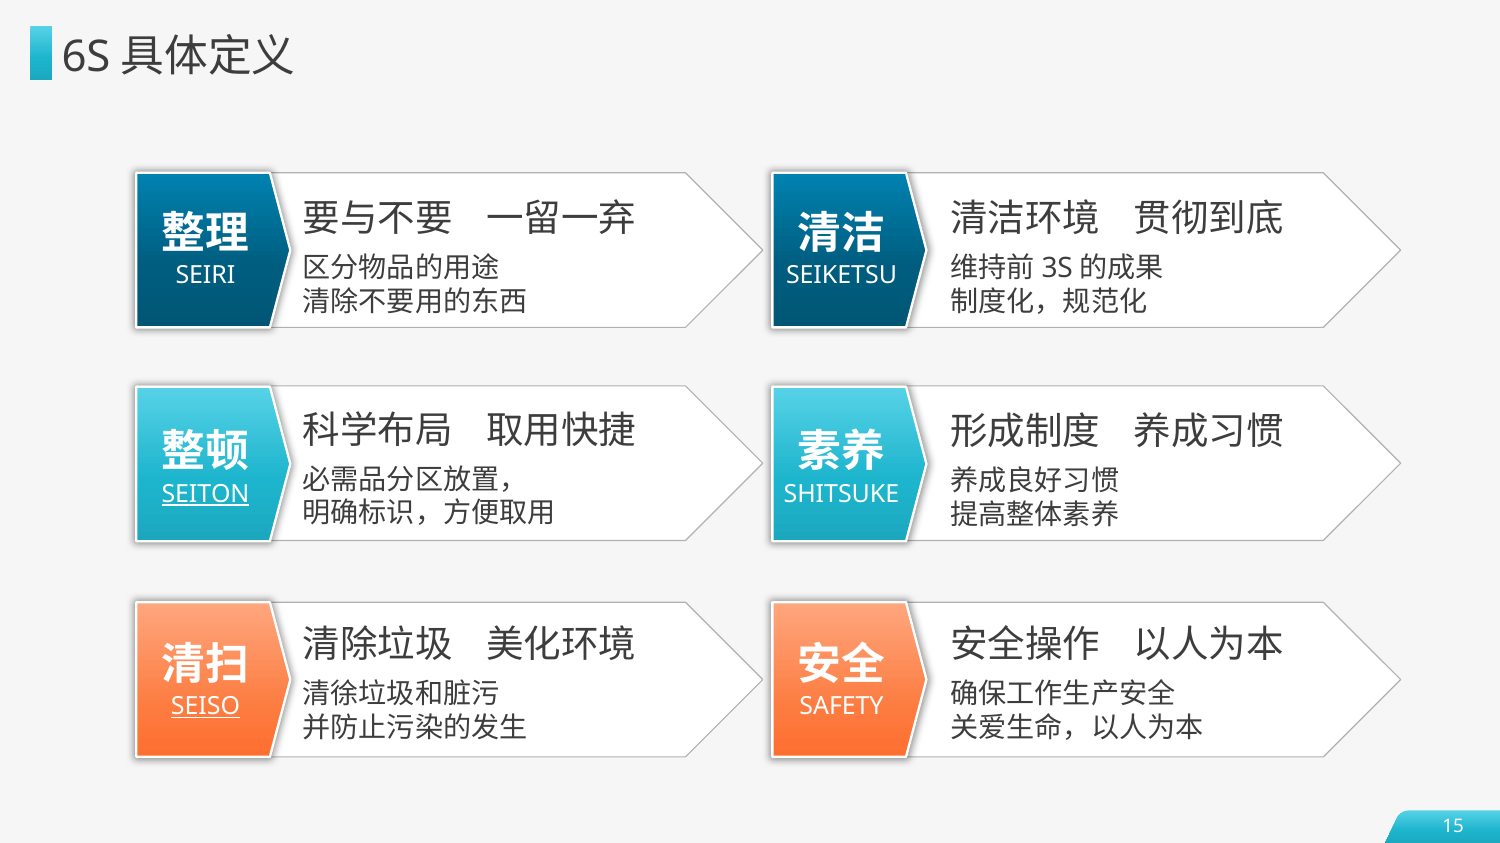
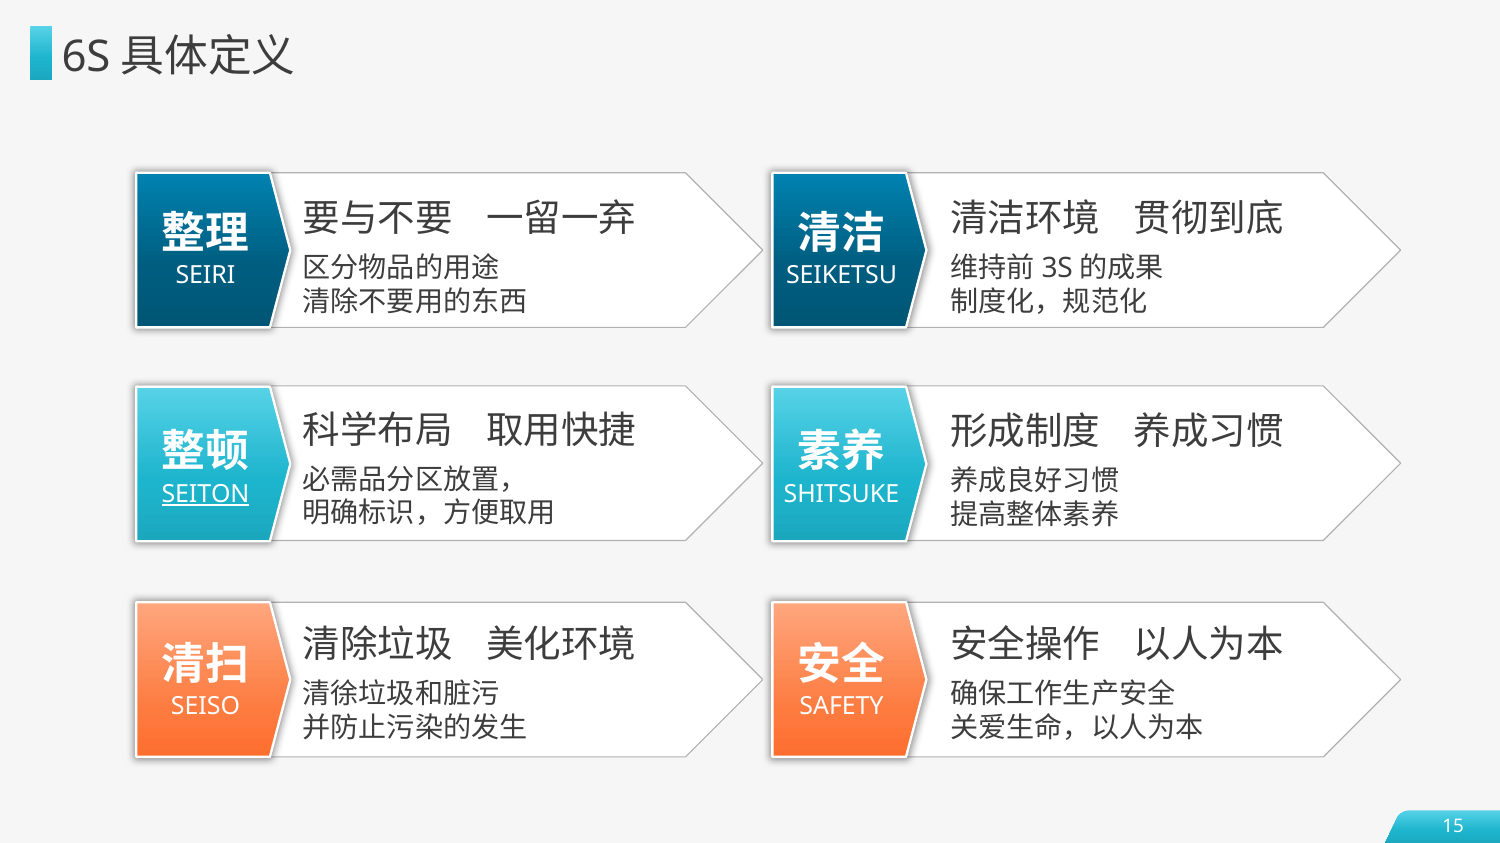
SEISO underline: present -> none
